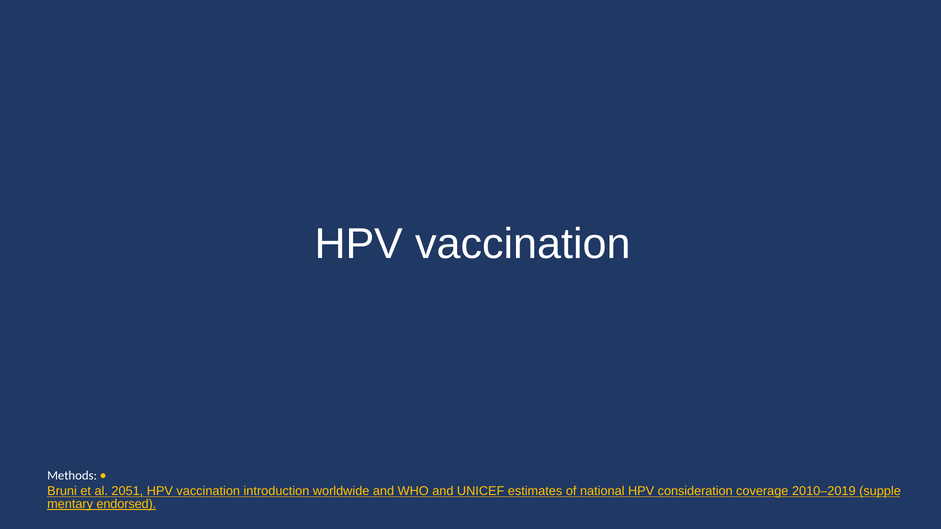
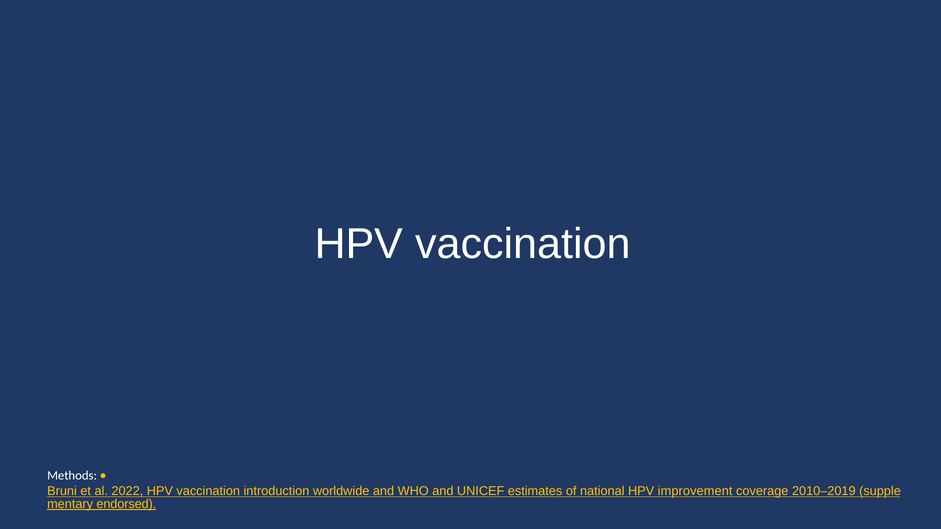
2051: 2051 -> 2022
consideration: consideration -> improvement
